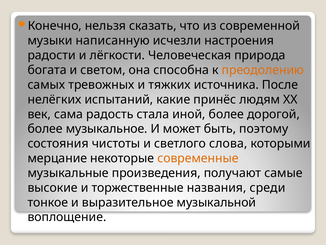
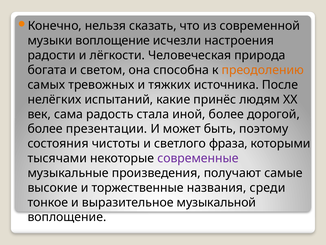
музыки написанную: написанную -> воплощение
музыкальное: музыкальное -> презентации
слова: слова -> фраза
мерцание: мерцание -> тысячами
современные colour: orange -> purple
